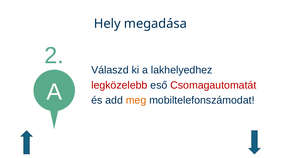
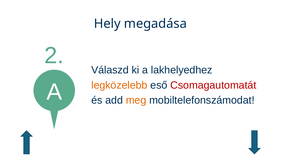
legközelebb colour: red -> orange
